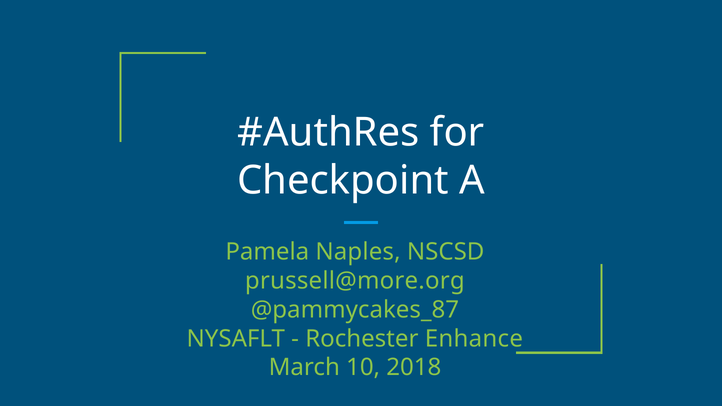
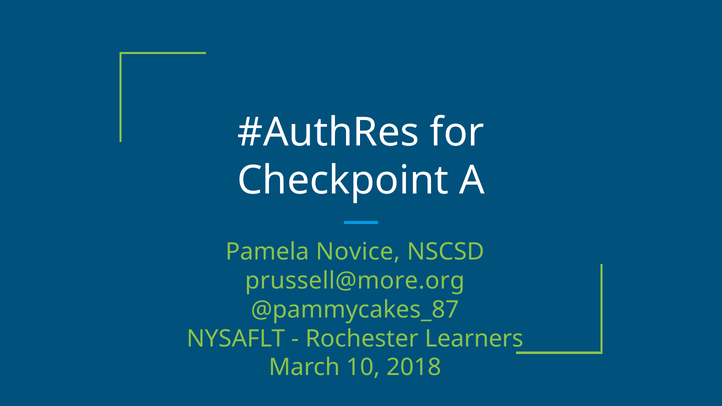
Naples: Naples -> Novice
Enhance: Enhance -> Learners
